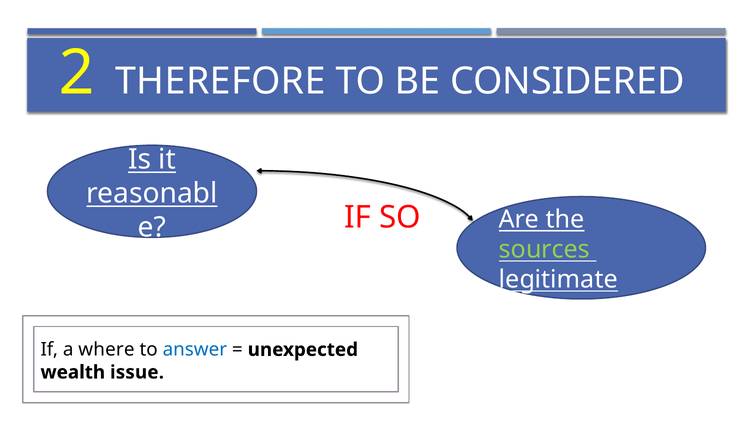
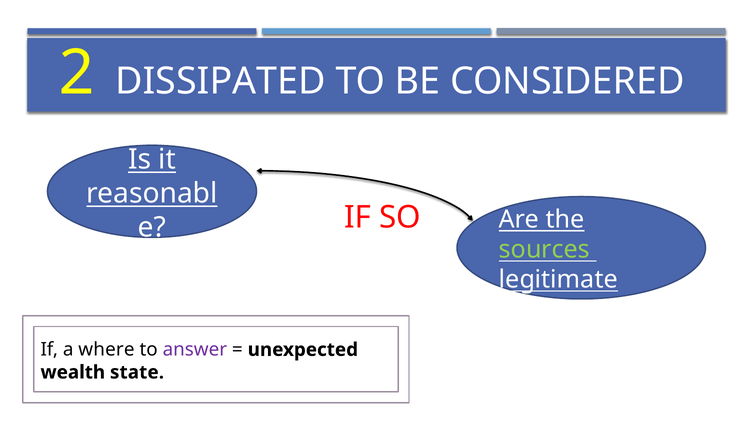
THEREFORE: THEREFORE -> DISSIPATED
answer colour: blue -> purple
issue: issue -> state
